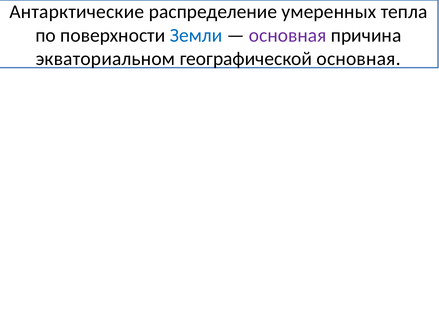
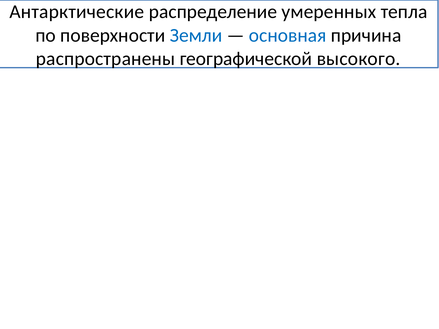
основная at (288, 35) colour: purple -> blue
экваториальном: экваториальном -> распространены
географической основная: основная -> высокого
